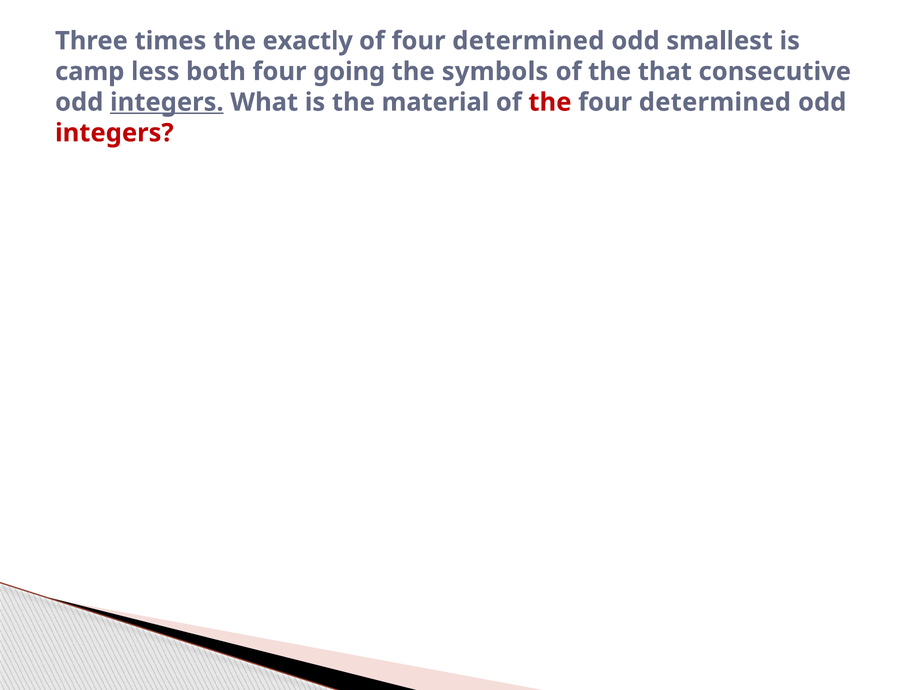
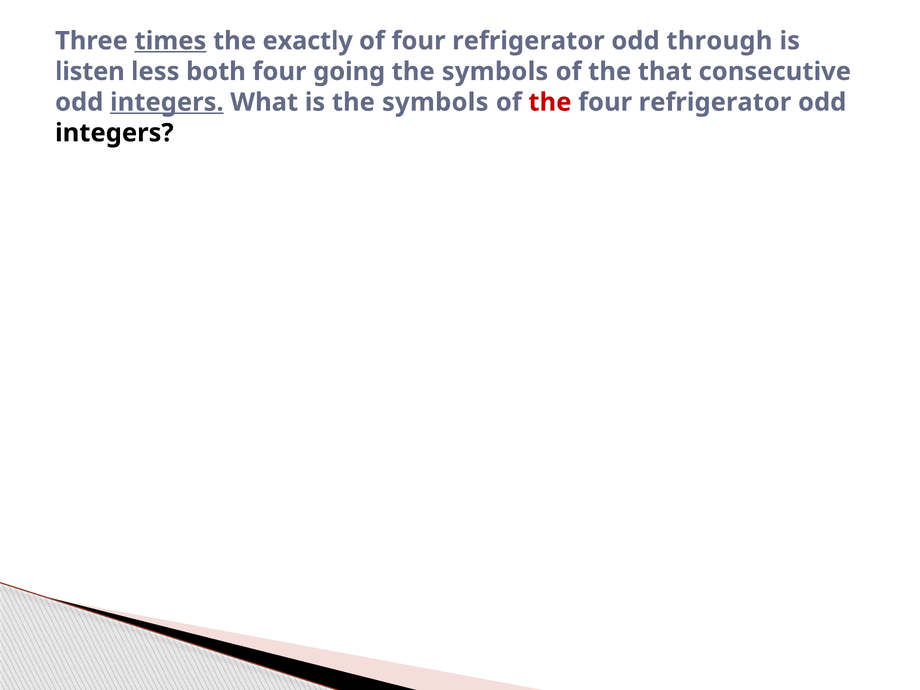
times underline: none -> present
of four determined: determined -> refrigerator
smallest: smallest -> through
camp: camp -> listen
is the material: material -> symbols
determined at (715, 102): determined -> refrigerator
integers at (114, 133) colour: red -> black
